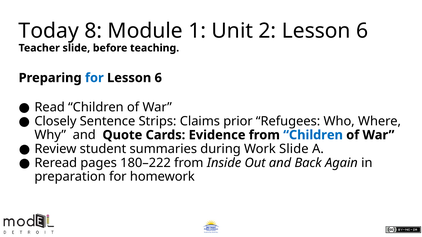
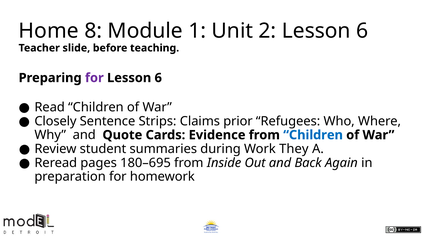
Today: Today -> Home
for at (94, 78) colour: blue -> purple
Work Slide: Slide -> They
180–222: 180–222 -> 180–695
